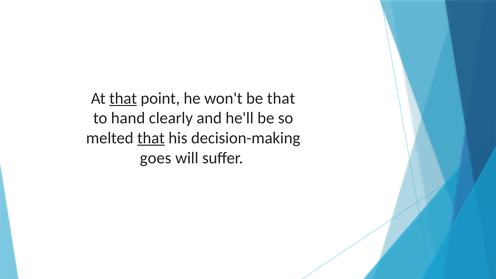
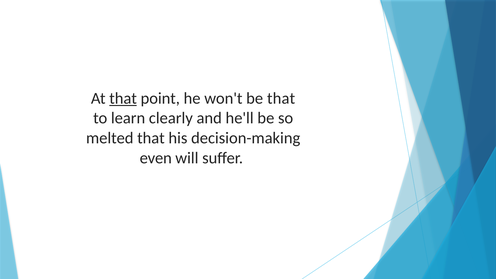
hand: hand -> learn
that at (151, 138) underline: present -> none
goes: goes -> even
